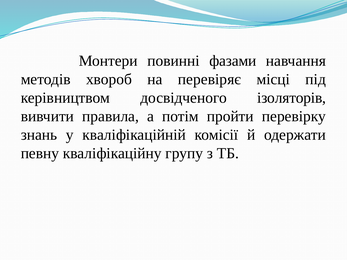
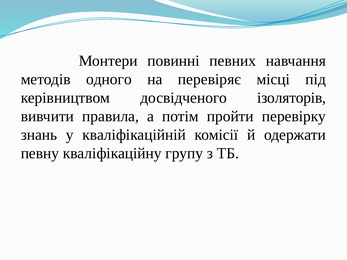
фазами: фазами -> певних
хвороб: хвороб -> одного
